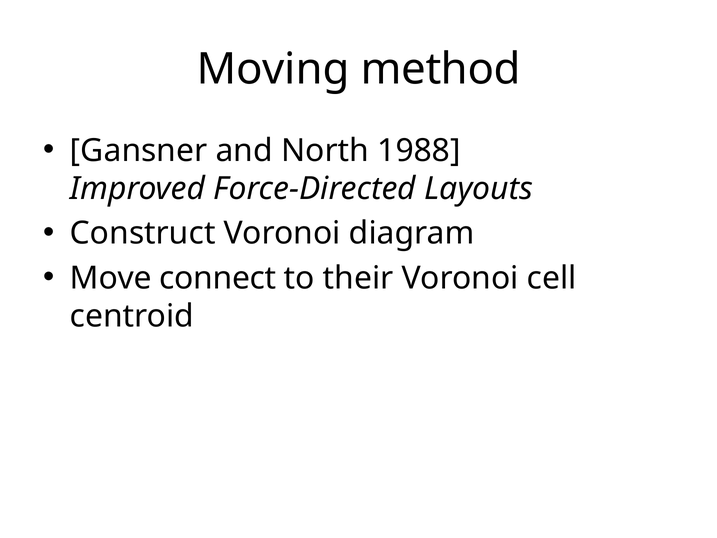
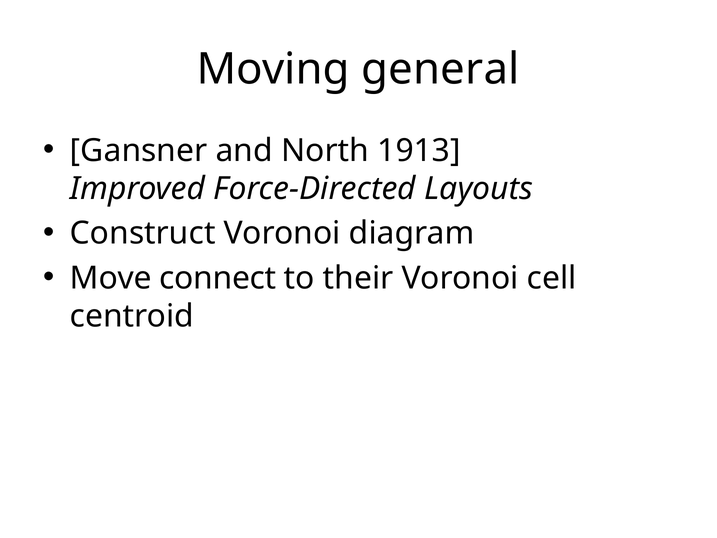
method: method -> general
1988: 1988 -> 1913
